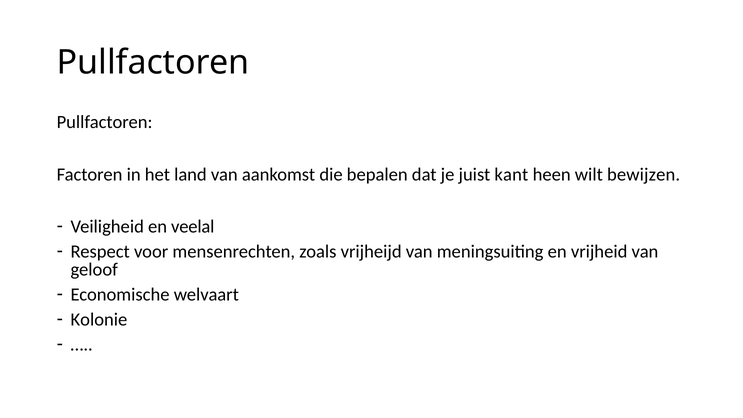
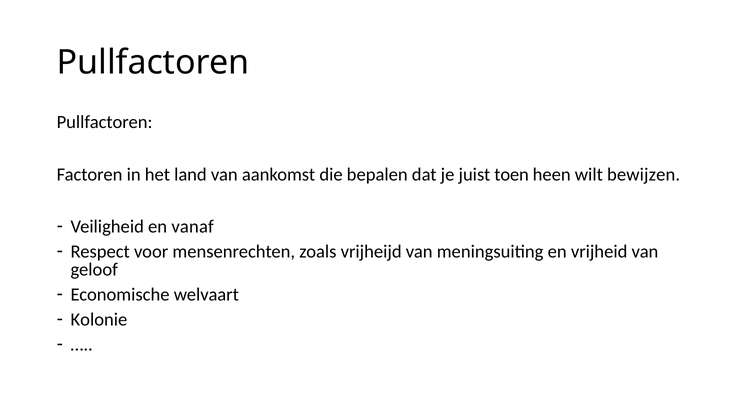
kant: kant -> toen
veelal: veelal -> vanaf
